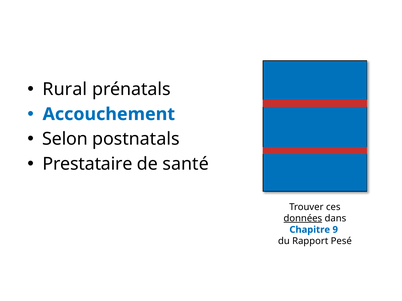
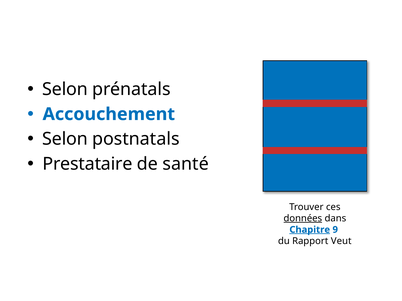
Rural at (65, 89): Rural -> Selon
Chapitre underline: none -> present
Pesé: Pesé -> Veut
